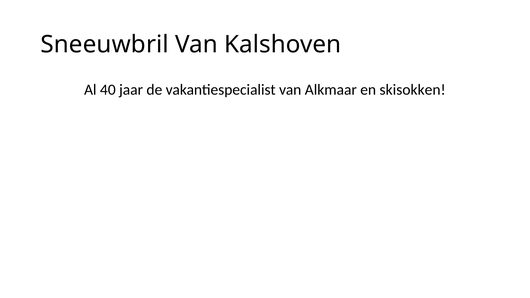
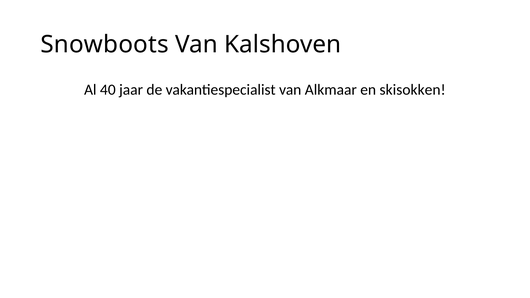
Sneeuwbril: Sneeuwbril -> Snowboots
